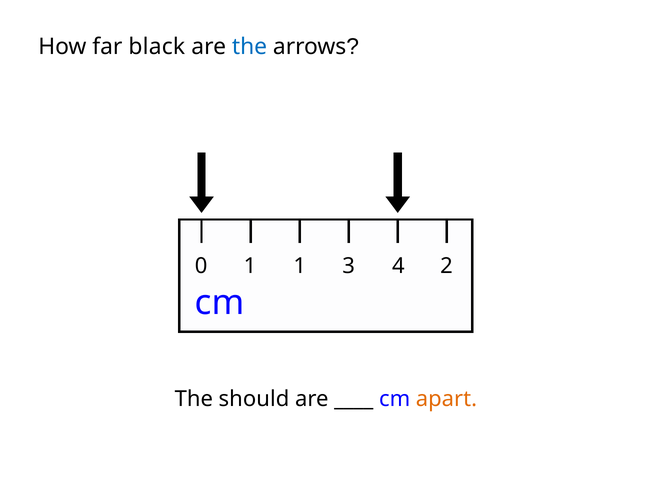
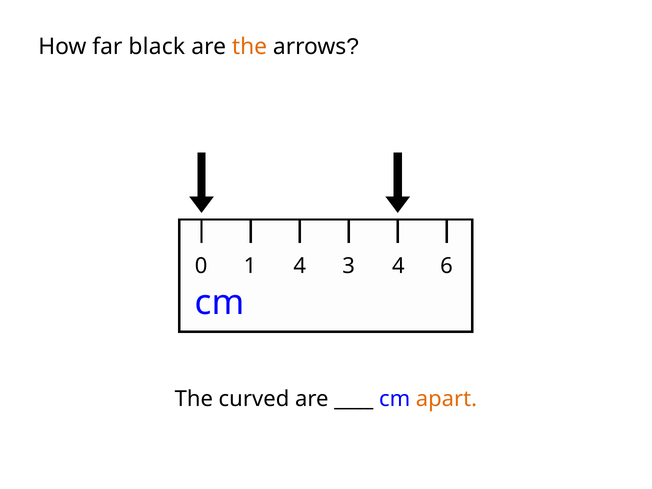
the at (250, 47) colour: blue -> orange
1 1: 1 -> 4
2: 2 -> 6
should: should -> curved
